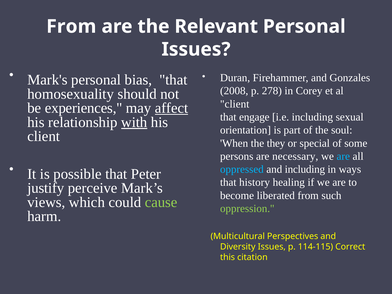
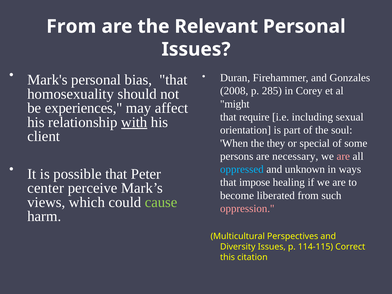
278: 278 -> 285
client at (235, 104): client -> might
affect underline: present -> none
engage: engage -> require
are at (343, 156) colour: light blue -> pink
and including: including -> unknown
history: history -> impose
justify: justify -> center
oppression colour: light green -> pink
